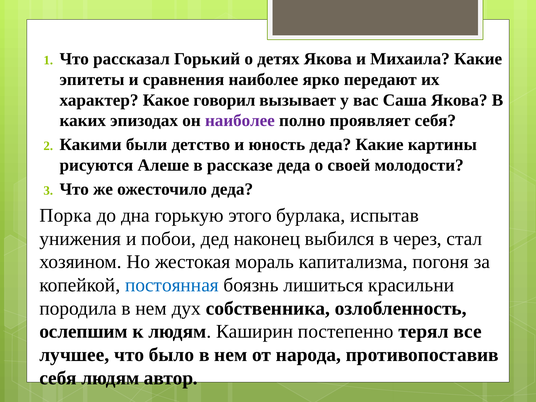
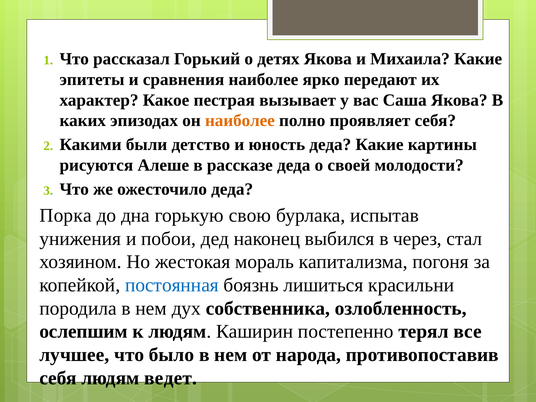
говорил: говорил -> пестрая
наиболее at (240, 121) colour: purple -> orange
этого: этого -> свою
автор: автор -> ведет
